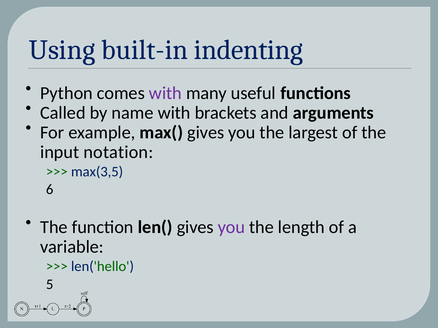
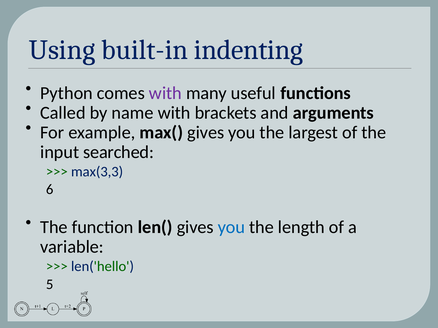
notation: notation -> searched
max(3,5: max(3,5 -> max(3,3
you at (231, 228) colour: purple -> blue
